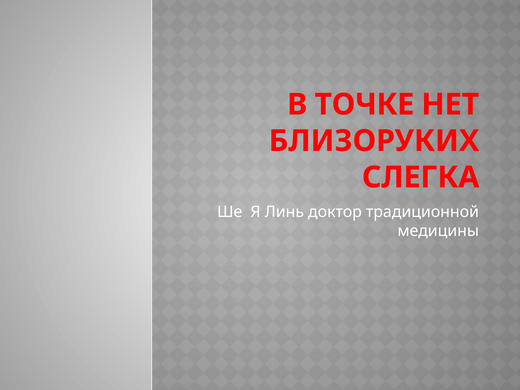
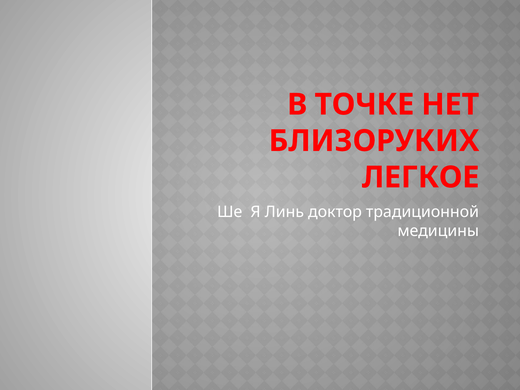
СЛЕГКА: СЛЕГКА -> ЛЕГКОЕ
